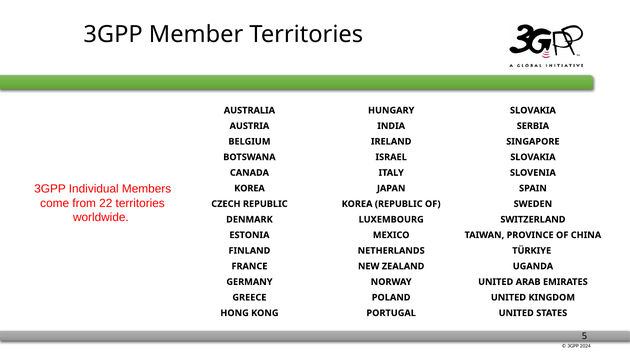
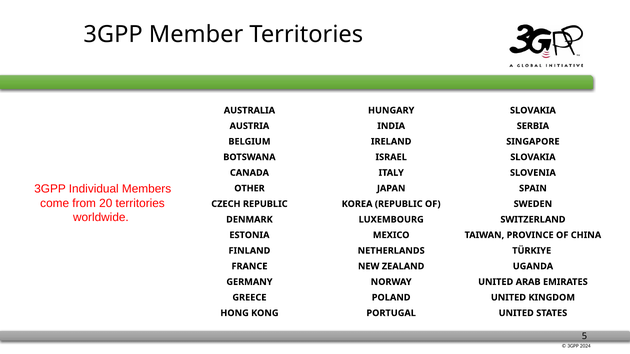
KOREA at (249, 189): KOREA -> OTHER
22: 22 -> 20
